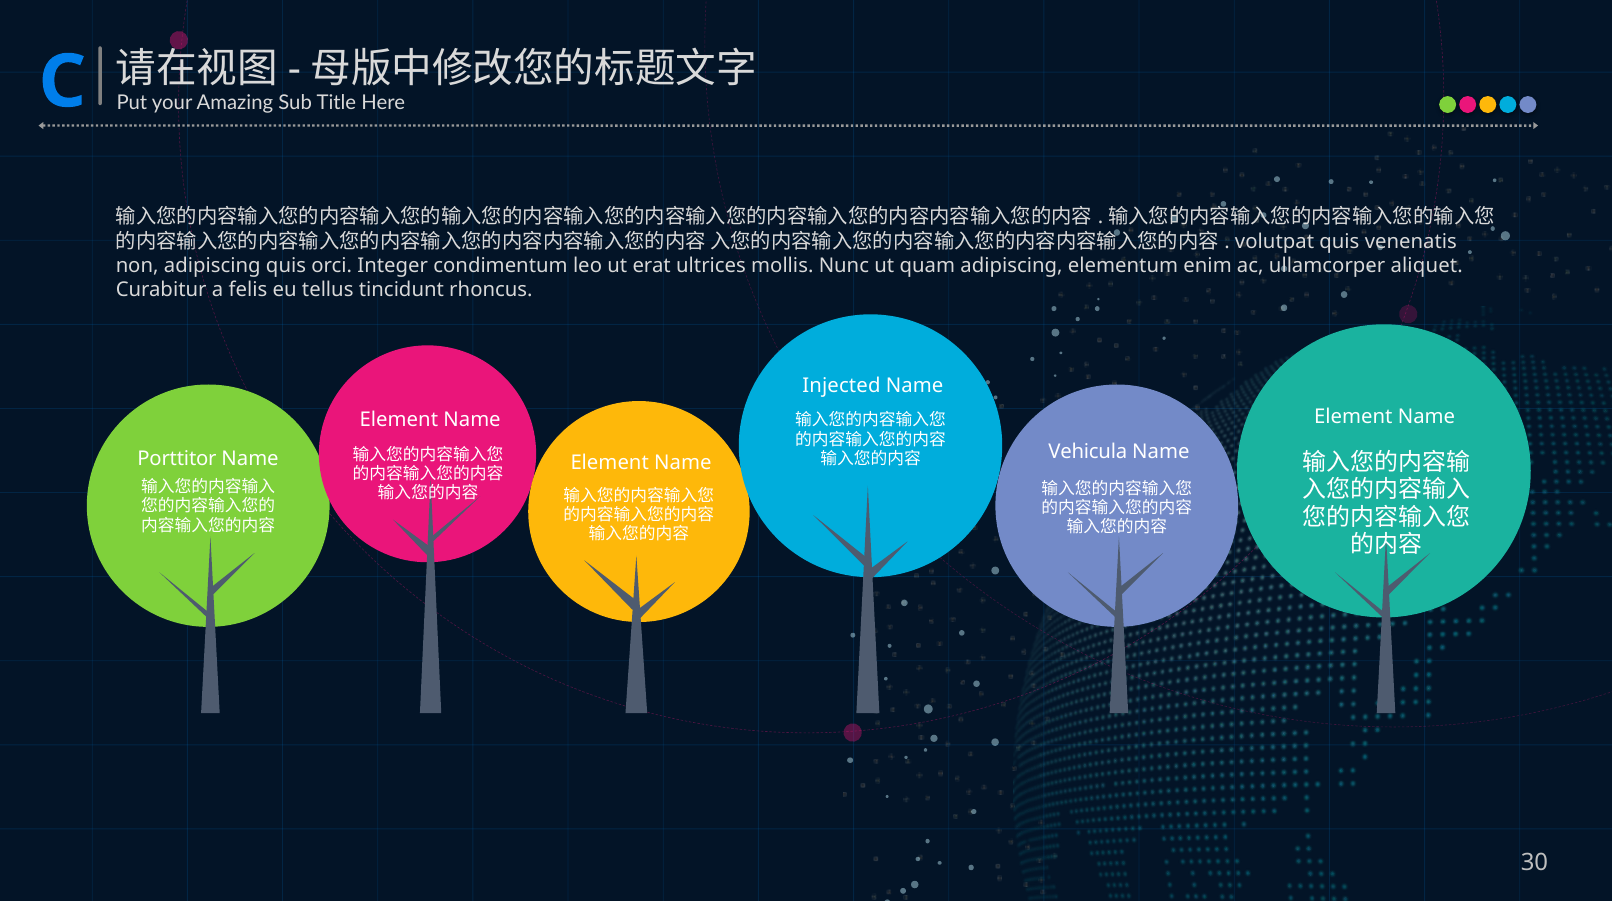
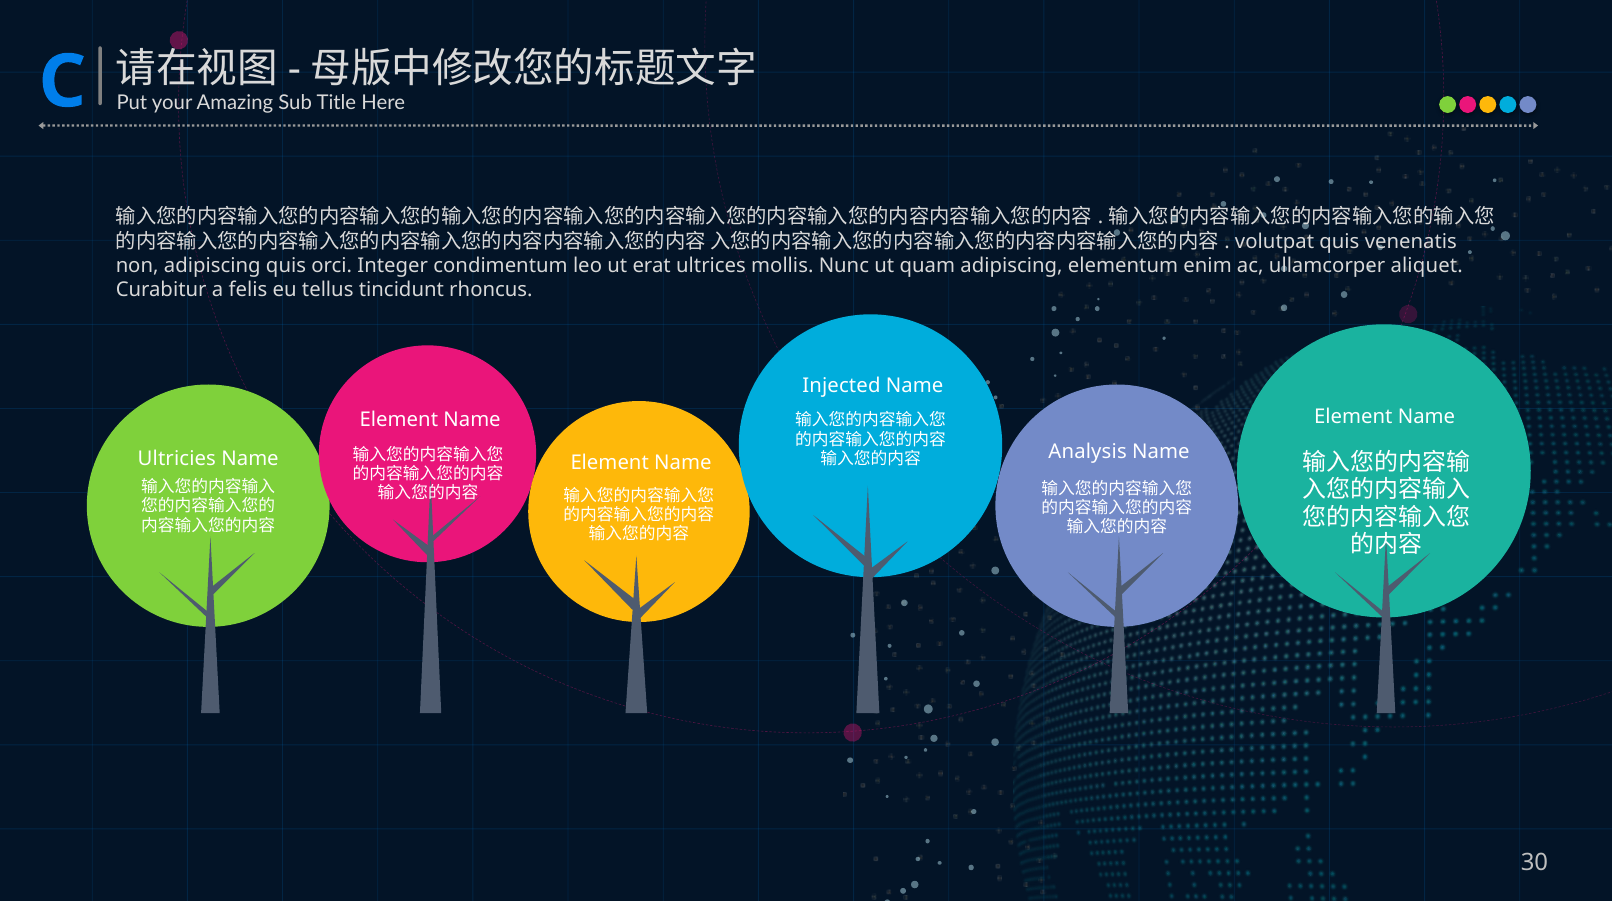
Vehicula: Vehicula -> Analysis
Porttitor: Porttitor -> Ultricies
